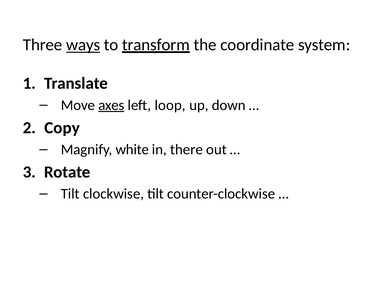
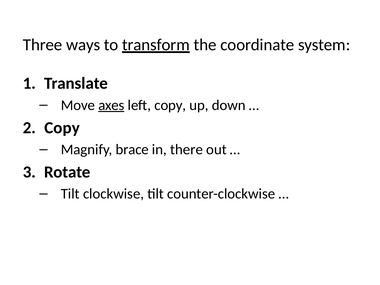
ways underline: present -> none
left loop: loop -> copy
white: white -> brace
